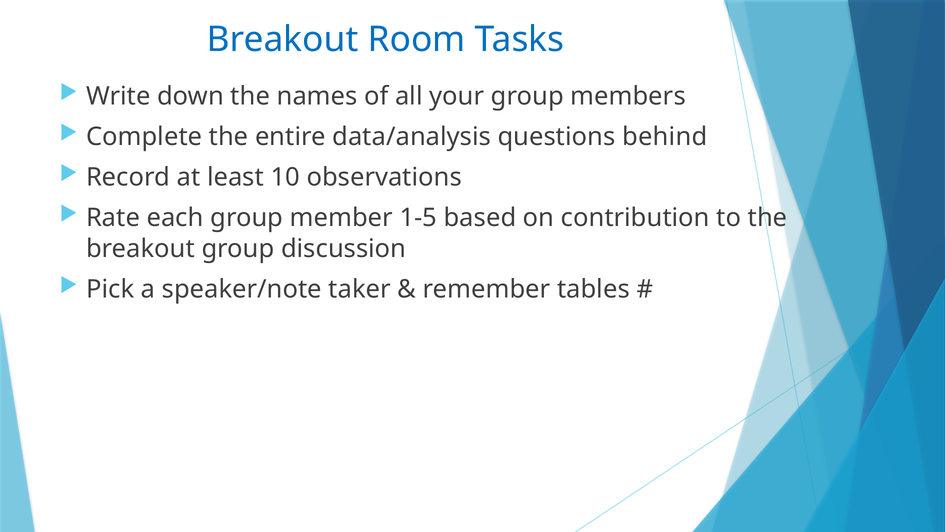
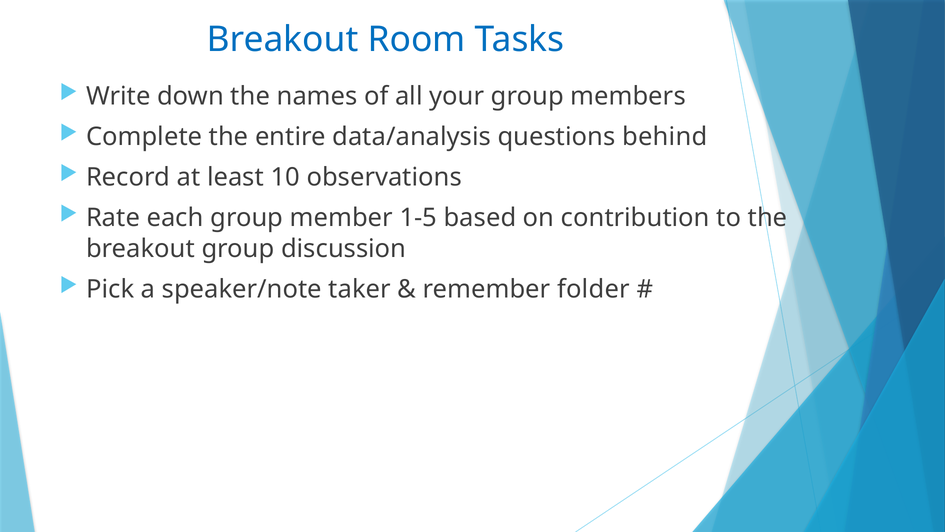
tables: tables -> folder
